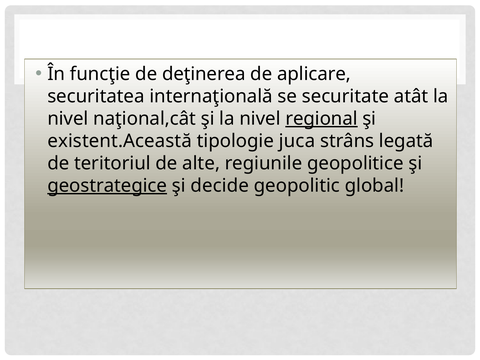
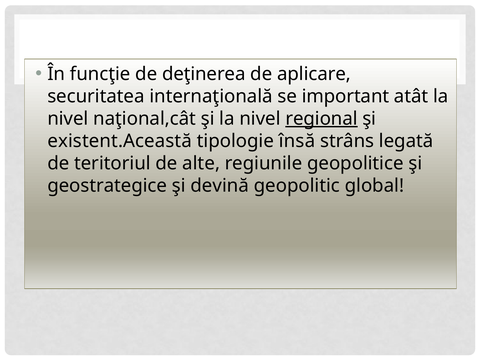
securitate: securitate -> important
juca: juca -> însă
geostrategice underline: present -> none
decide: decide -> devină
